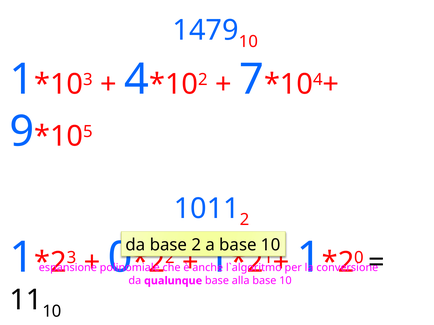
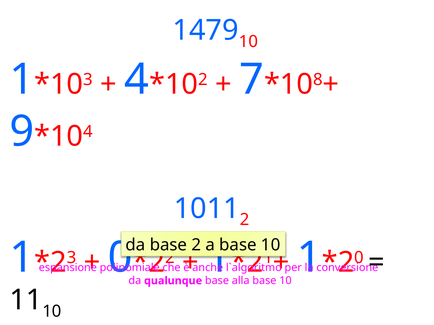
4 at (318, 80): 4 -> 8
5 at (88, 132): 5 -> 4
